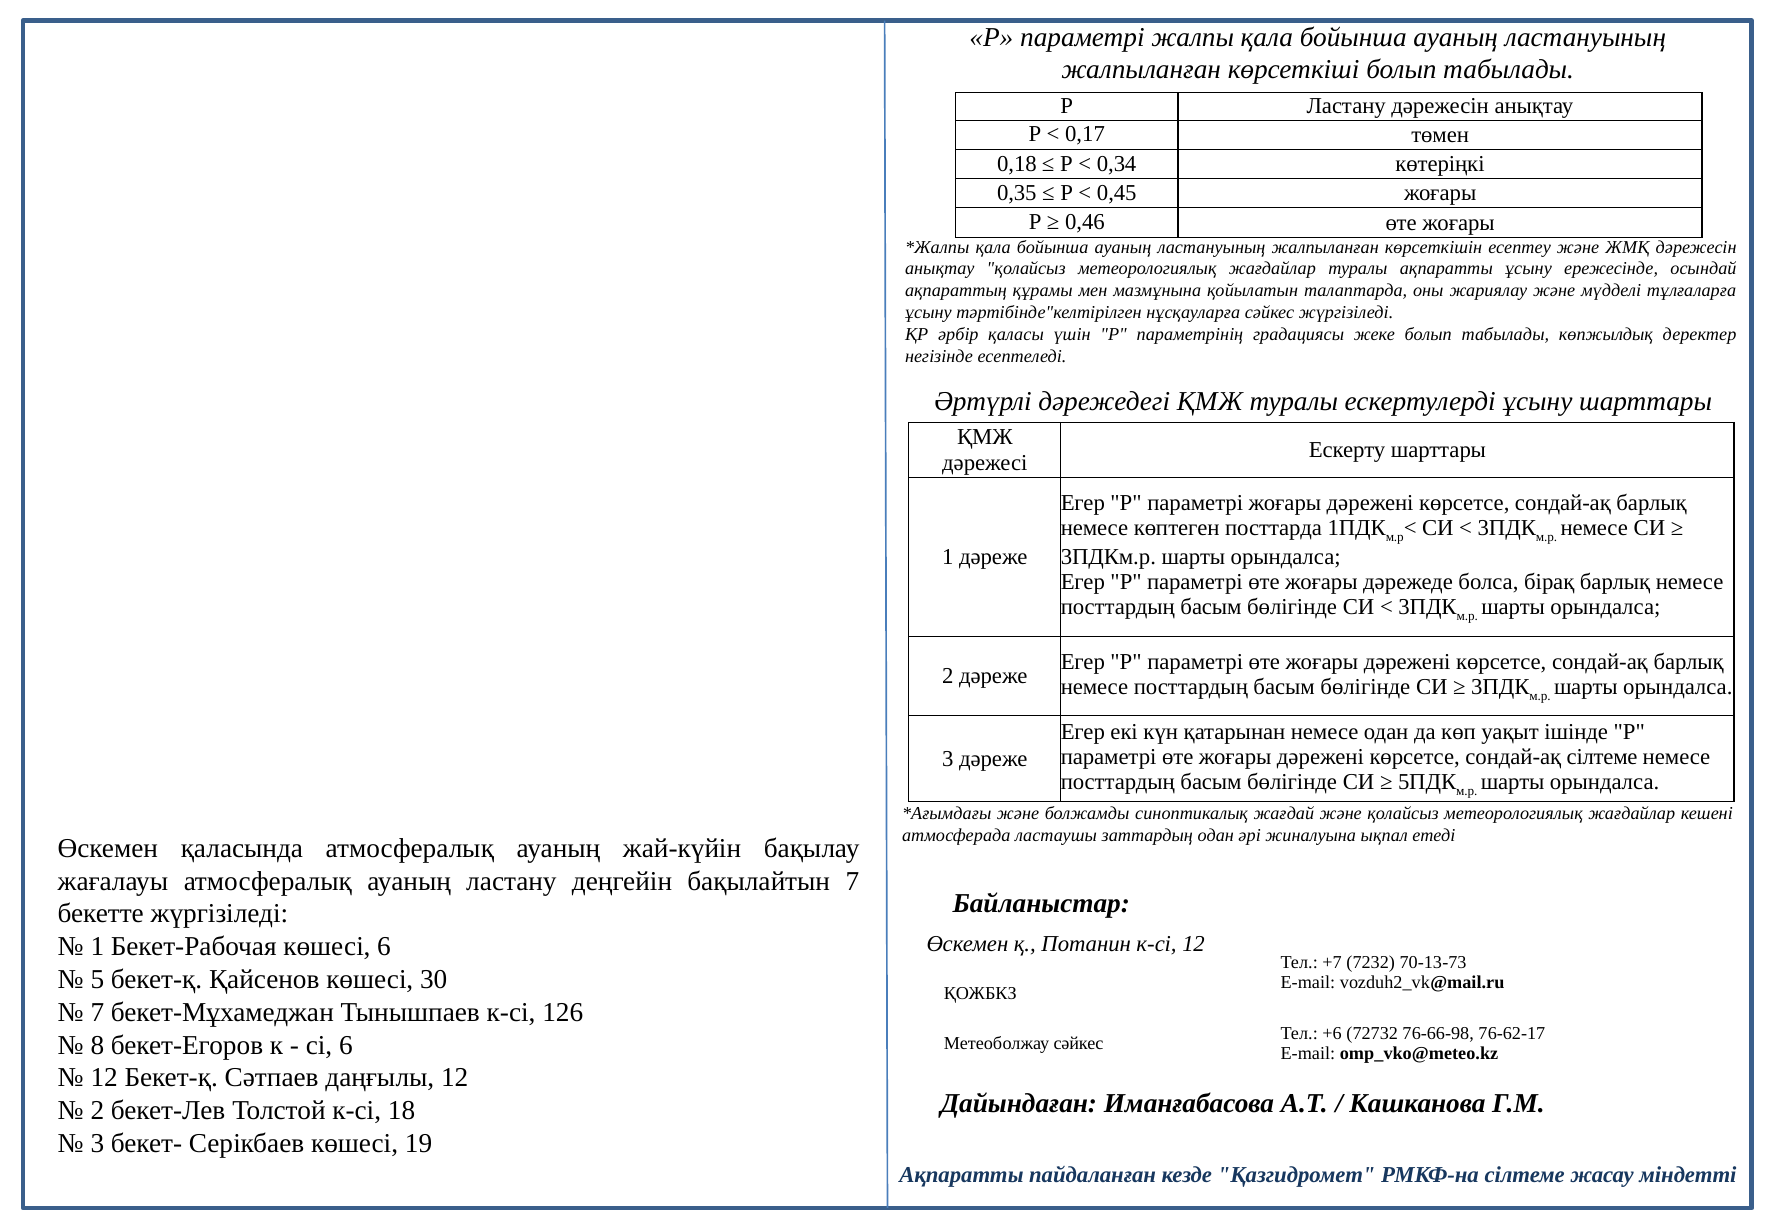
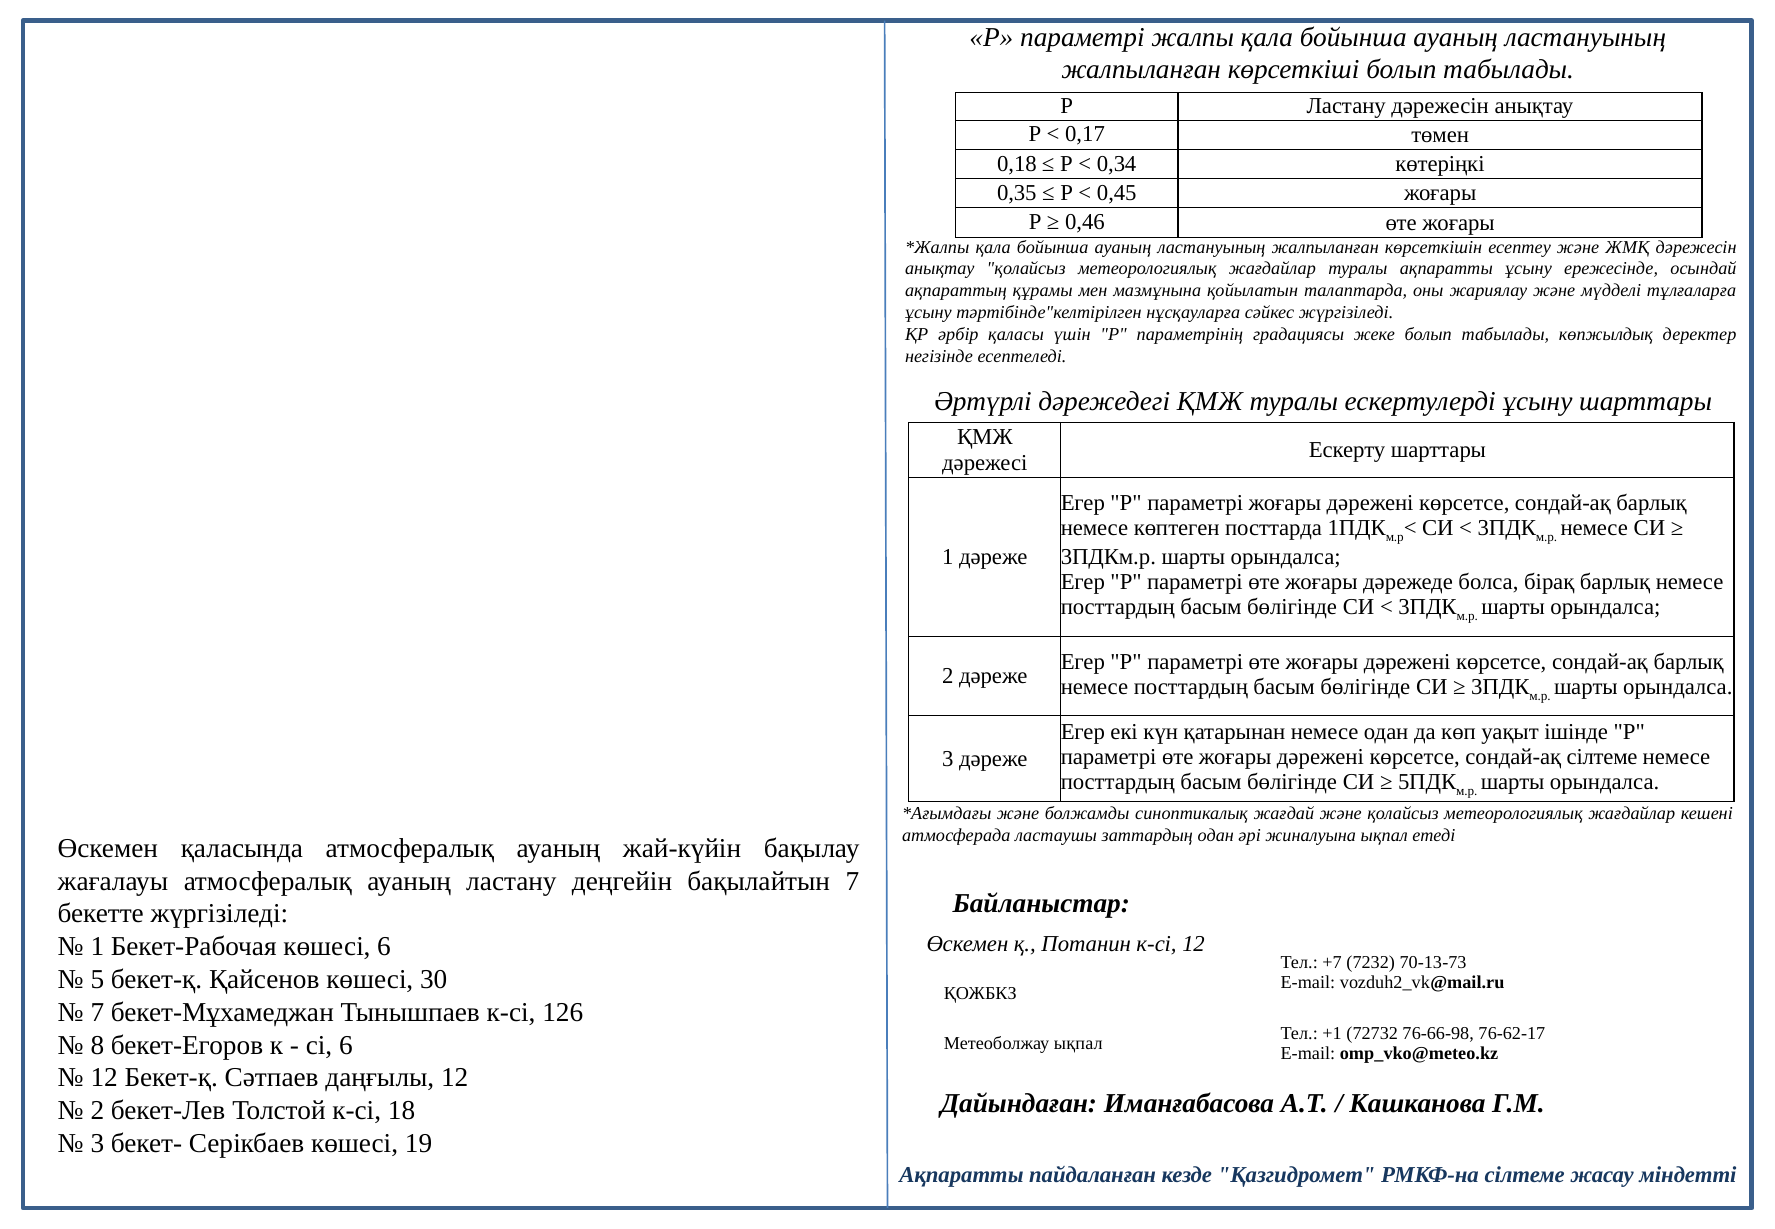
+6: +6 -> +1
Метеоболжау сәйкес: сәйкес -> ықпал
